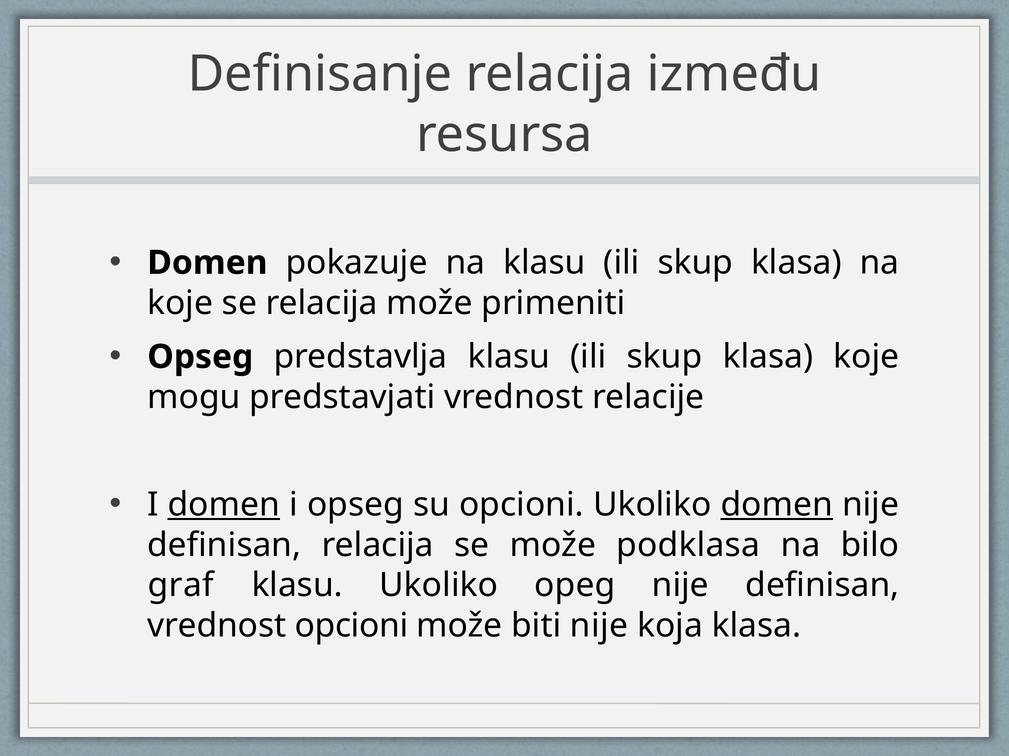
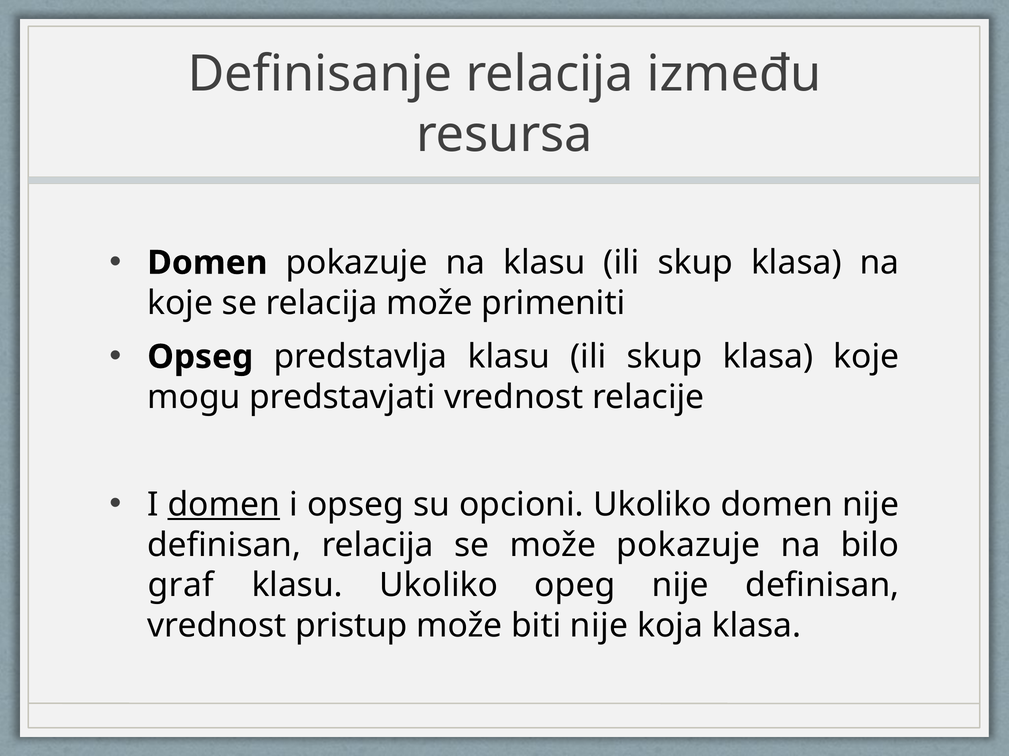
domen at (777, 505) underline: present -> none
može podklasa: podklasa -> pokazuje
vrednost opcioni: opcioni -> pristup
